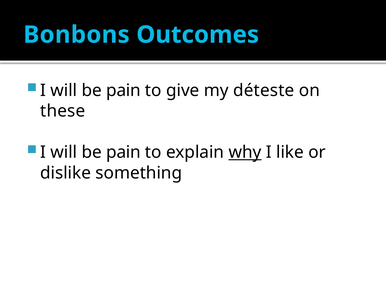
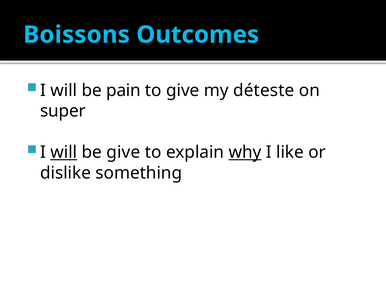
Bonbons: Bonbons -> Boissons
these: these -> super
will at (64, 152) underline: none -> present
pain at (123, 152): pain -> give
